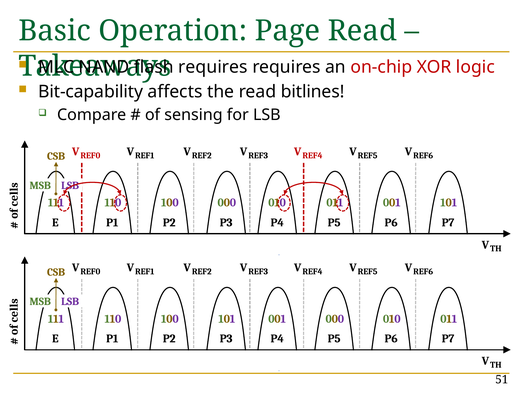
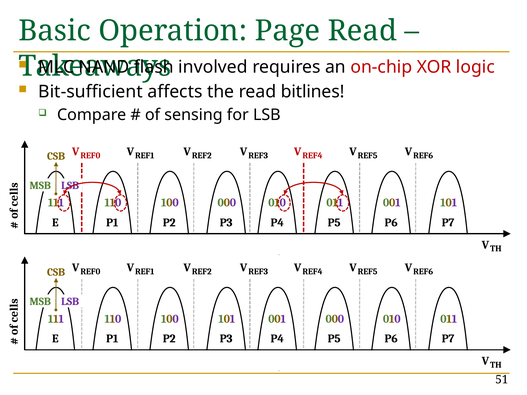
requires at (213, 67): requires -> involved
Bit-capability: Bit-capability -> Bit-sufficient
